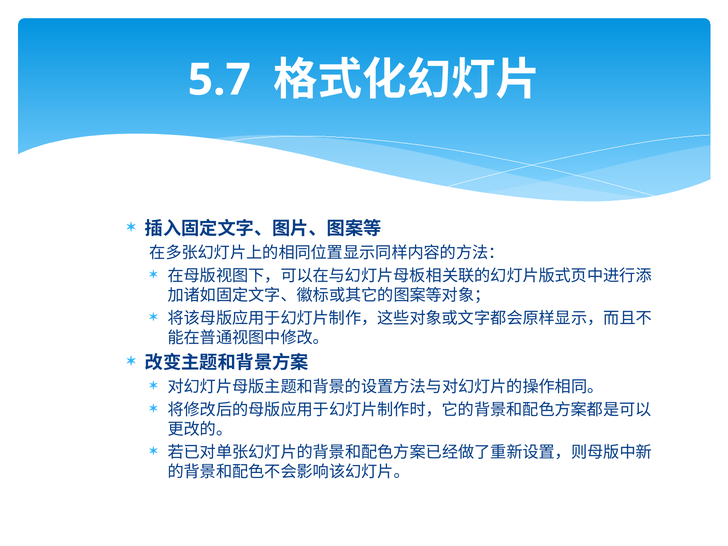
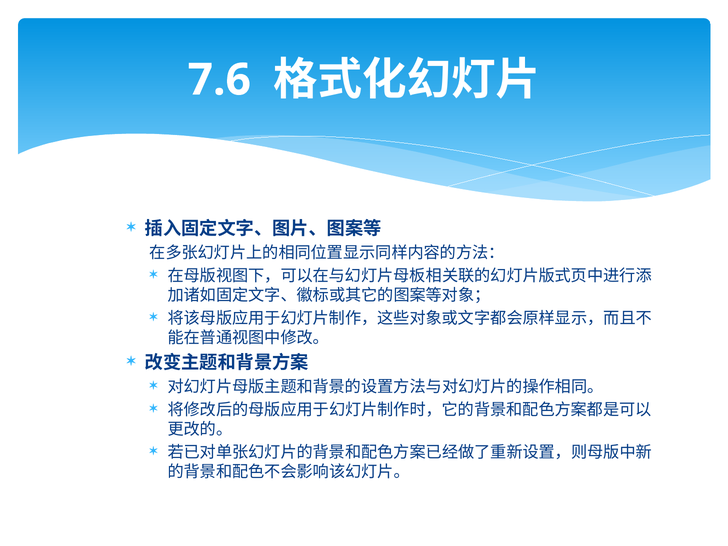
5.7: 5.7 -> 7.6
